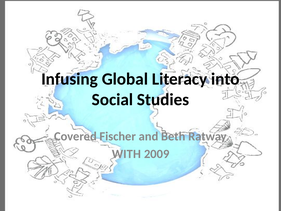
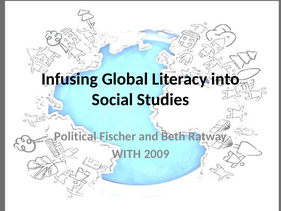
Covered: Covered -> Political
